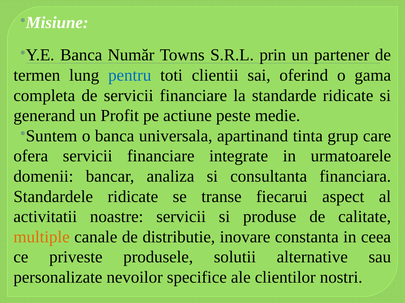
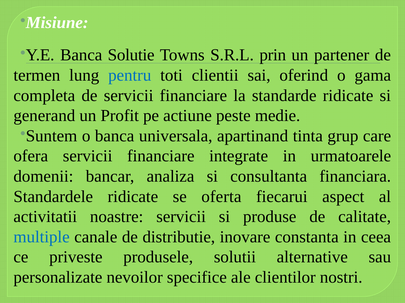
Număr: Număr -> Solutie
transe: transe -> oferta
multiple colour: orange -> blue
